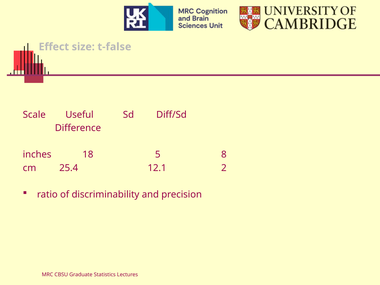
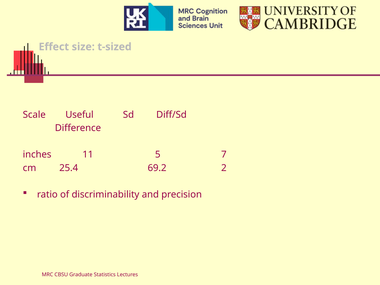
t-false: t-false -> t-sized
18: 18 -> 11
8: 8 -> 7
12.1: 12.1 -> 69.2
